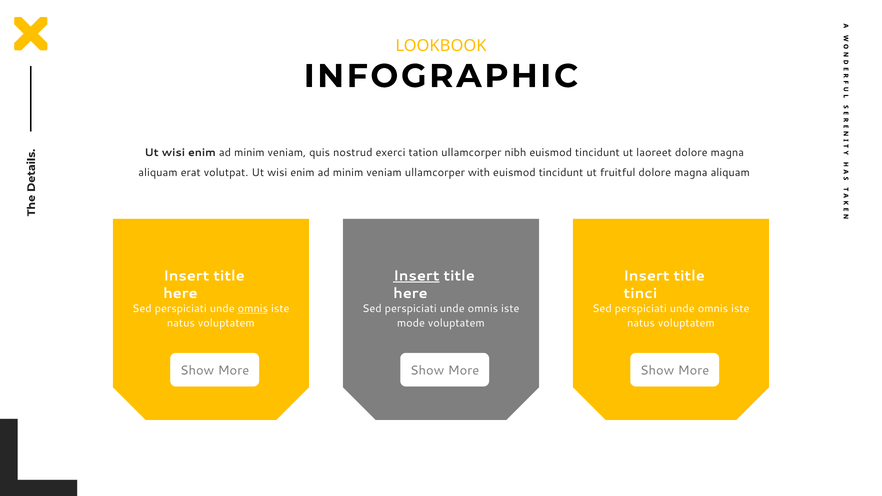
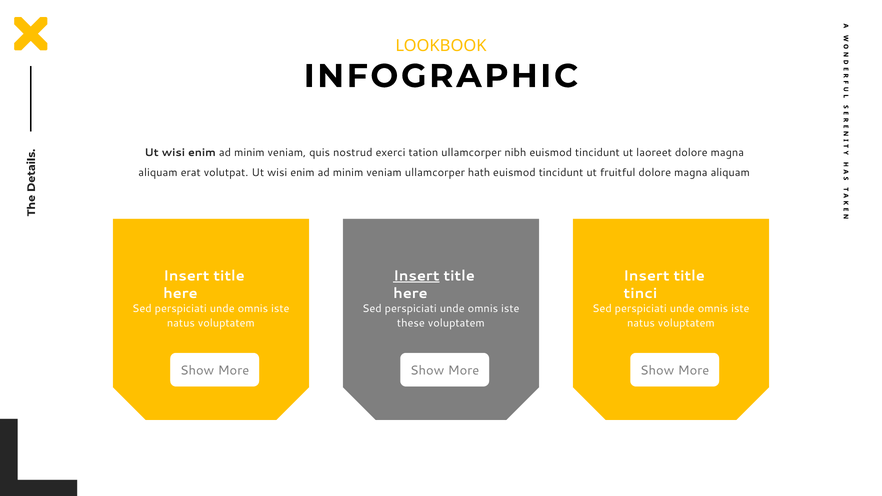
with: with -> hath
omnis at (253, 308) underline: present -> none
mode: mode -> these
